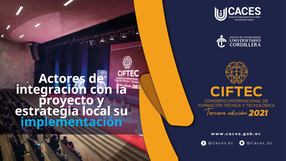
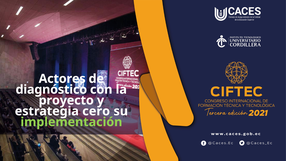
integración: integración -> diagnóstico
local: local -> cero
implementación colour: light blue -> light green
